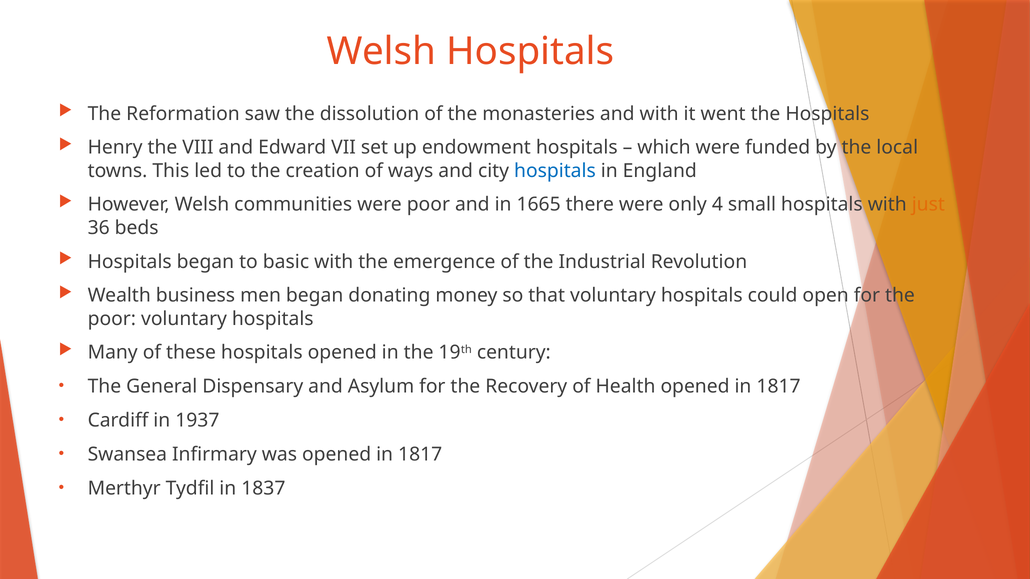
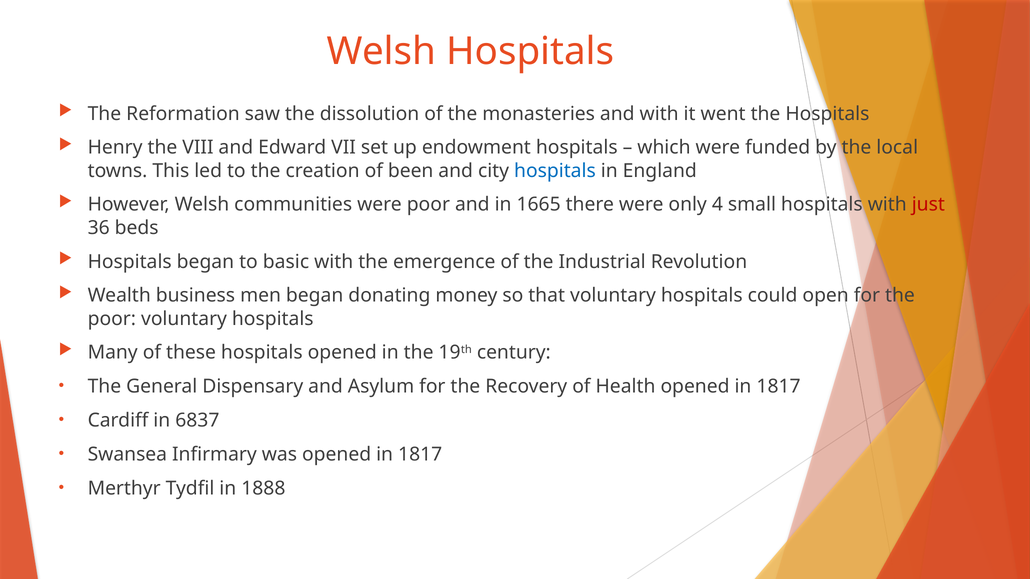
ways: ways -> been
just colour: orange -> red
1937: 1937 -> 6837
1837: 1837 -> 1888
